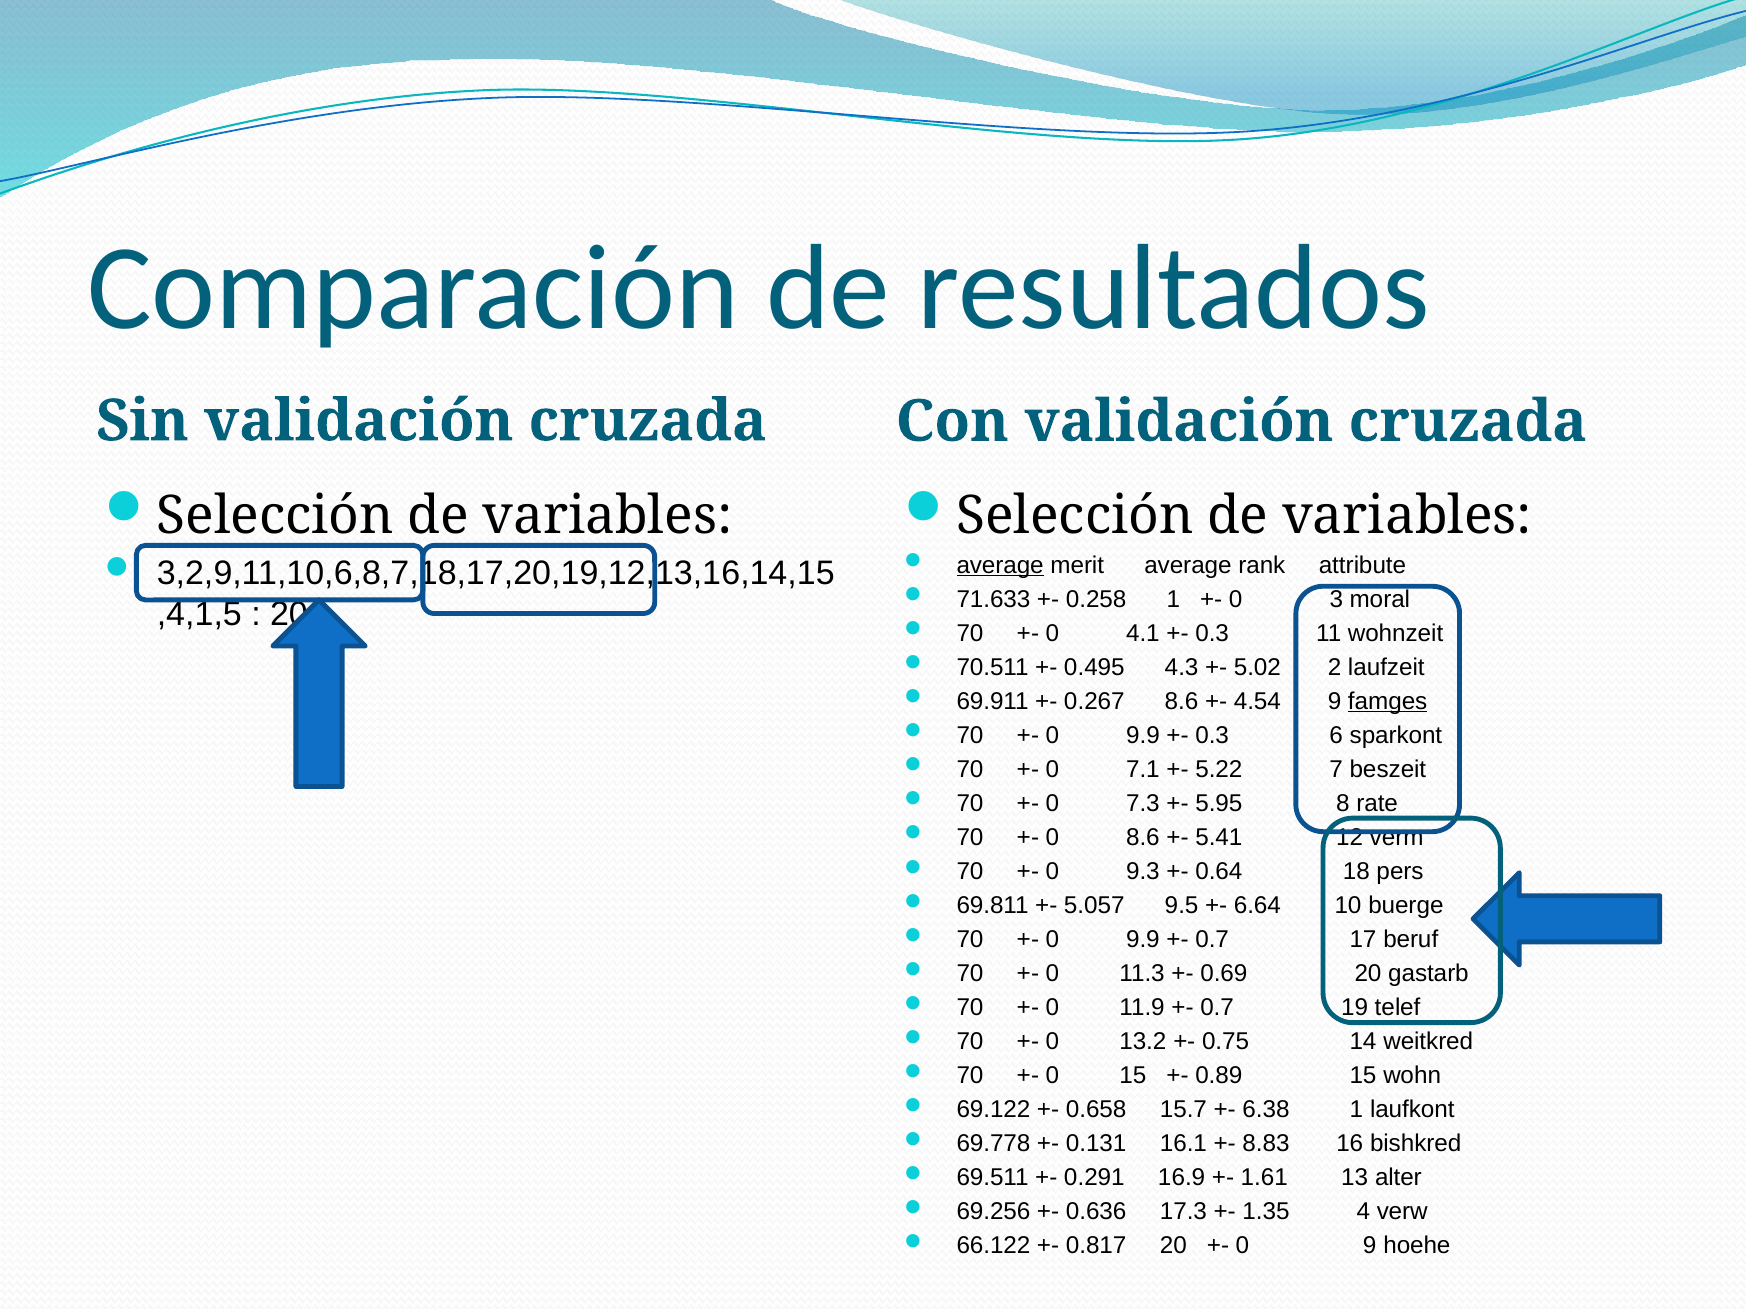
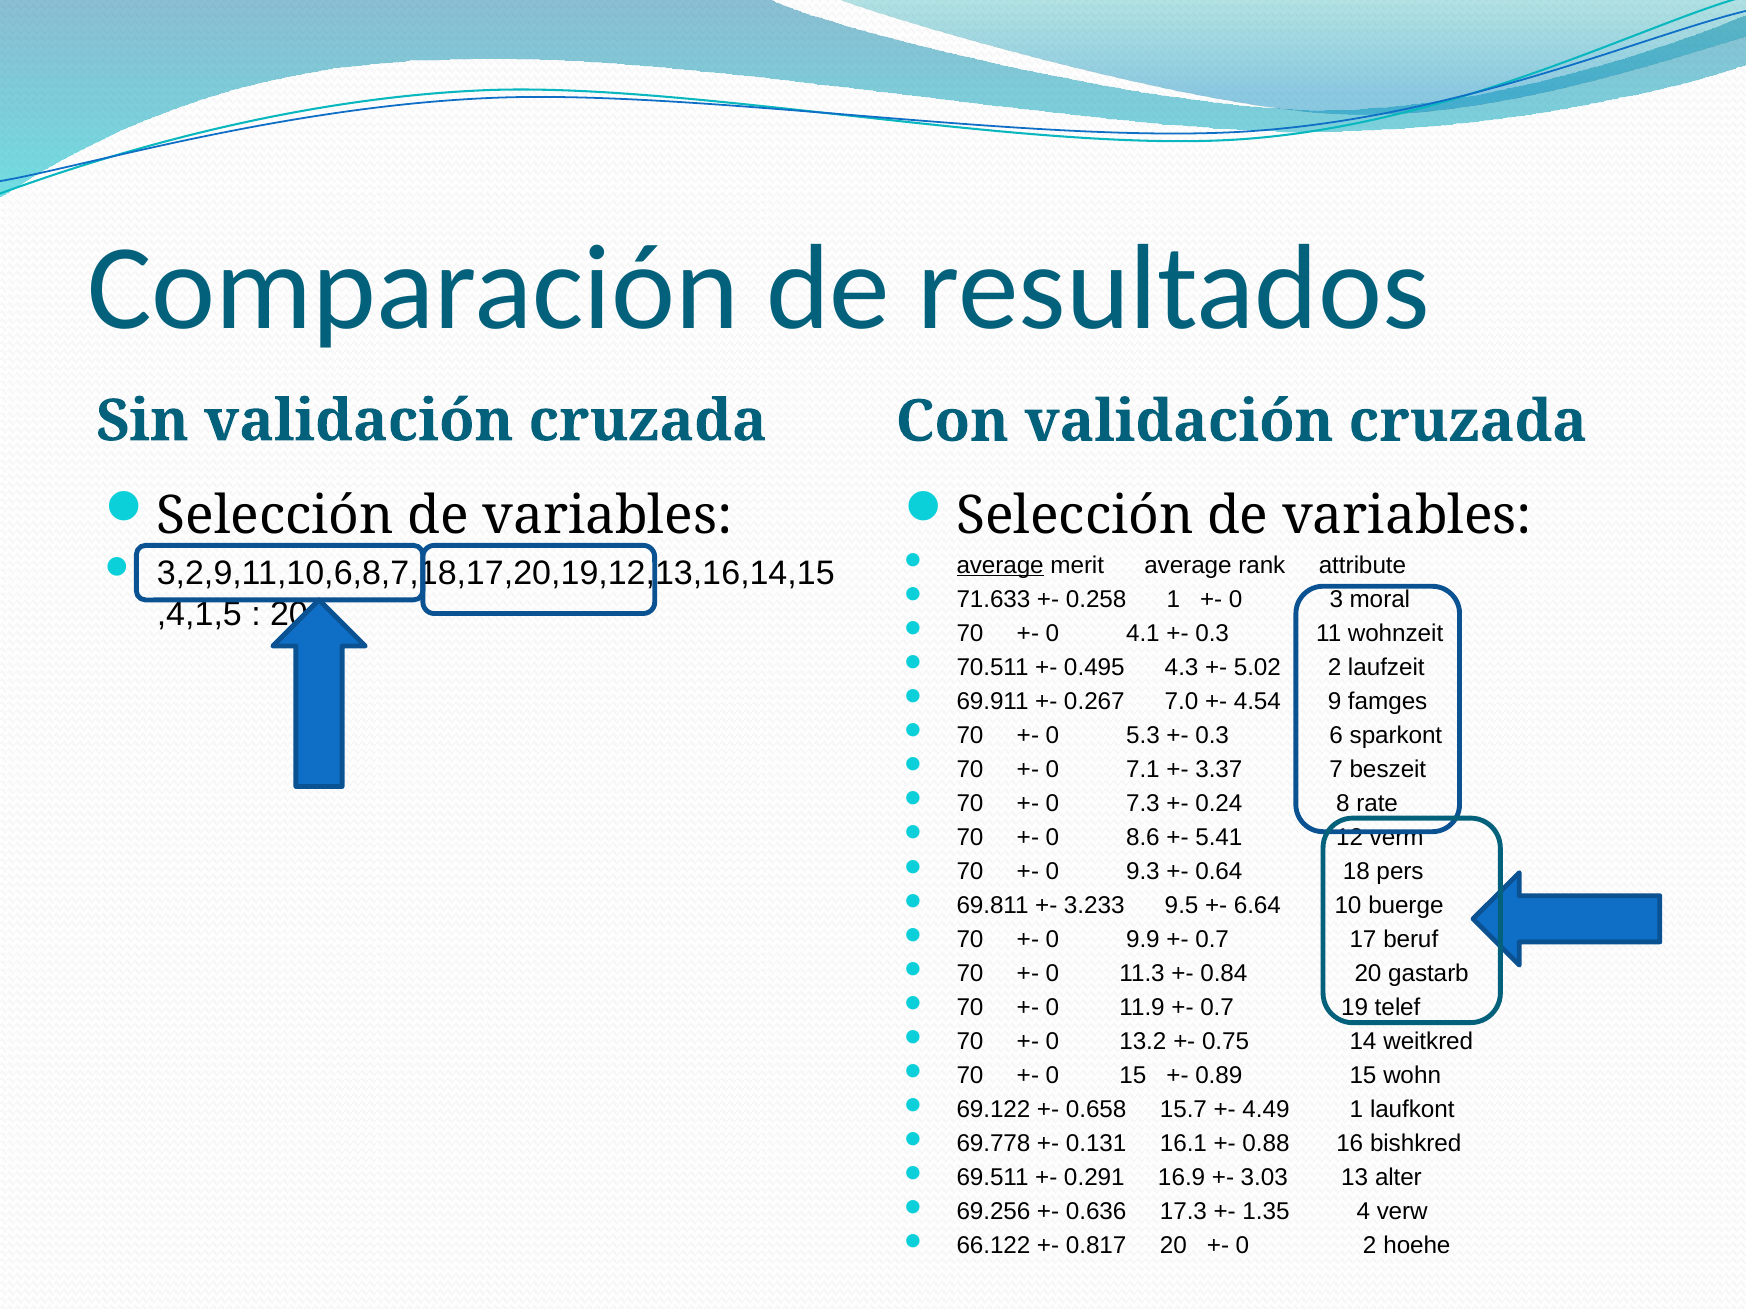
0.267 8.6: 8.6 -> 7.0
famges underline: present -> none
9.9 at (1143, 735): 9.9 -> 5.3
5.22: 5.22 -> 3.37
5.95: 5.95 -> 0.24
5.057: 5.057 -> 3.233
0.69: 0.69 -> 0.84
6.38: 6.38 -> 4.49
8.83: 8.83 -> 0.88
1.61: 1.61 -> 3.03
0 9: 9 -> 2
